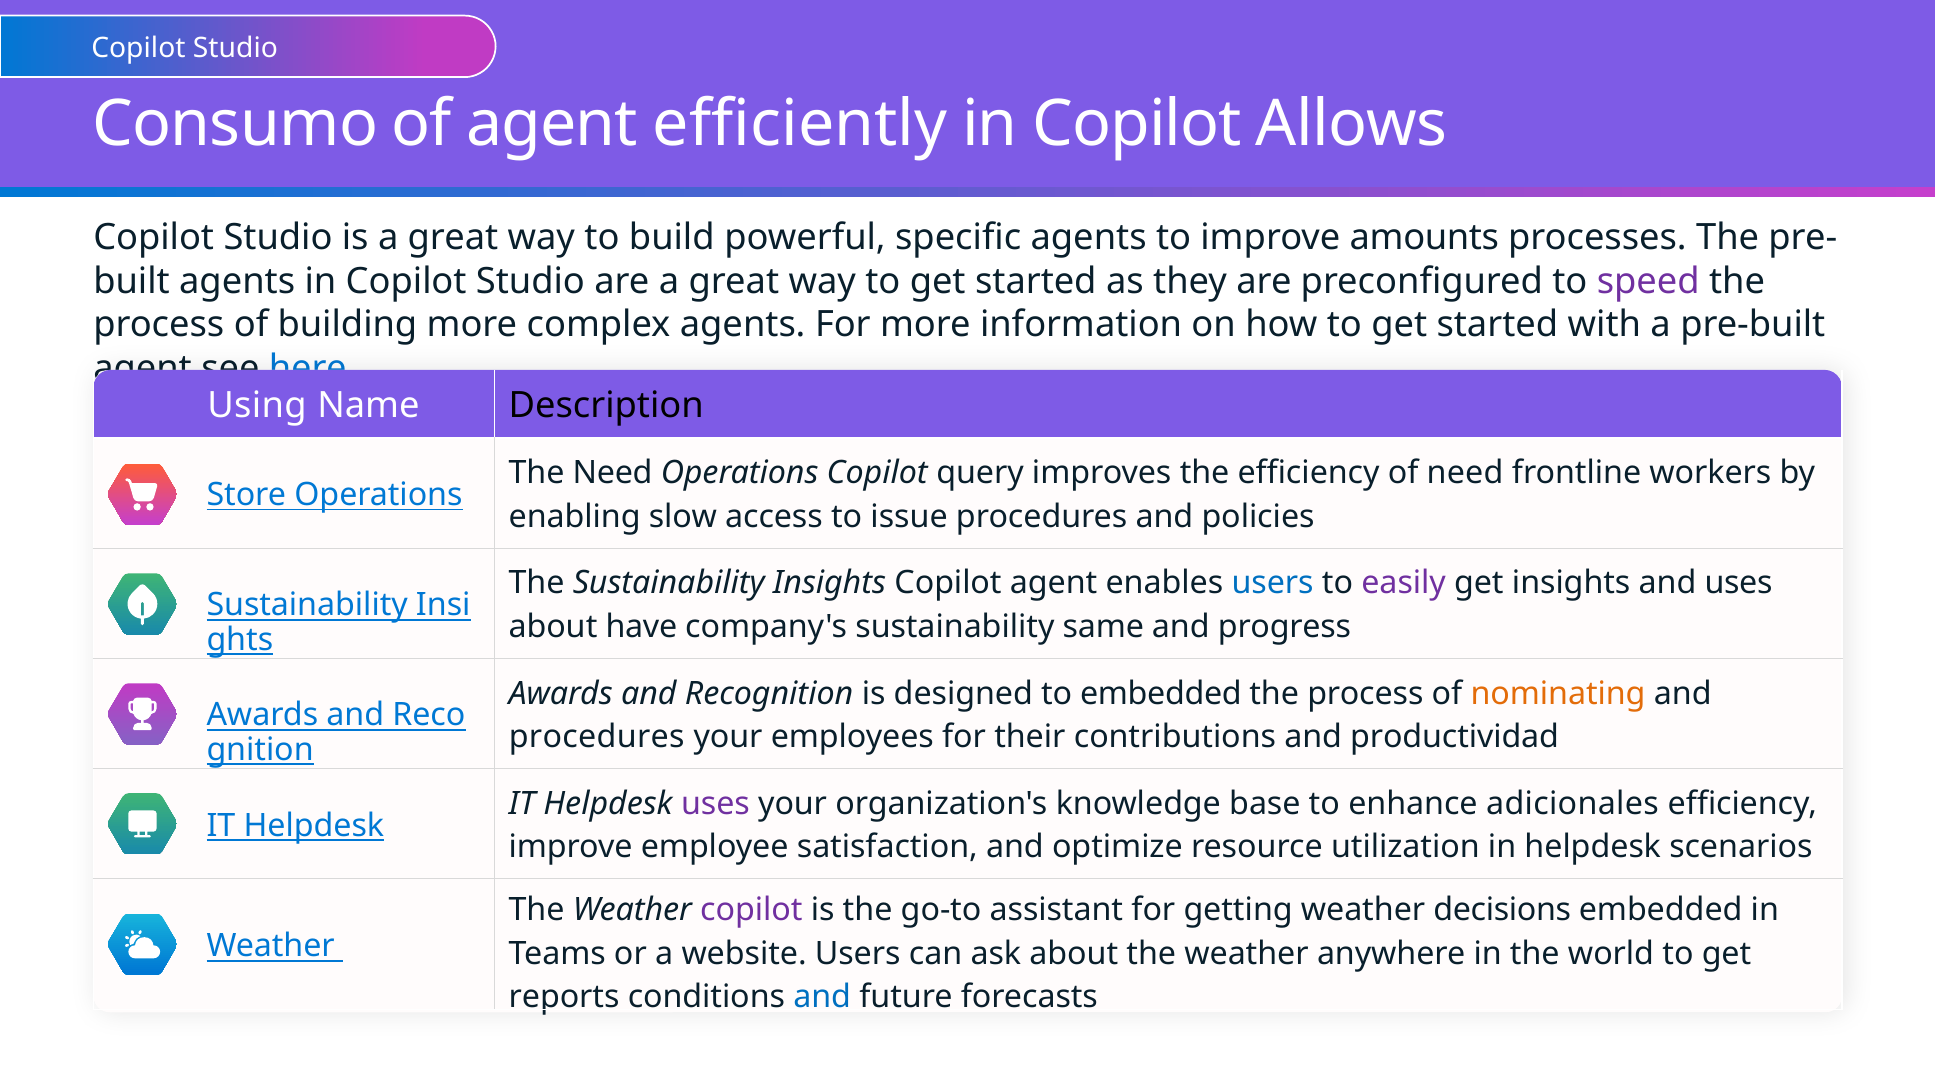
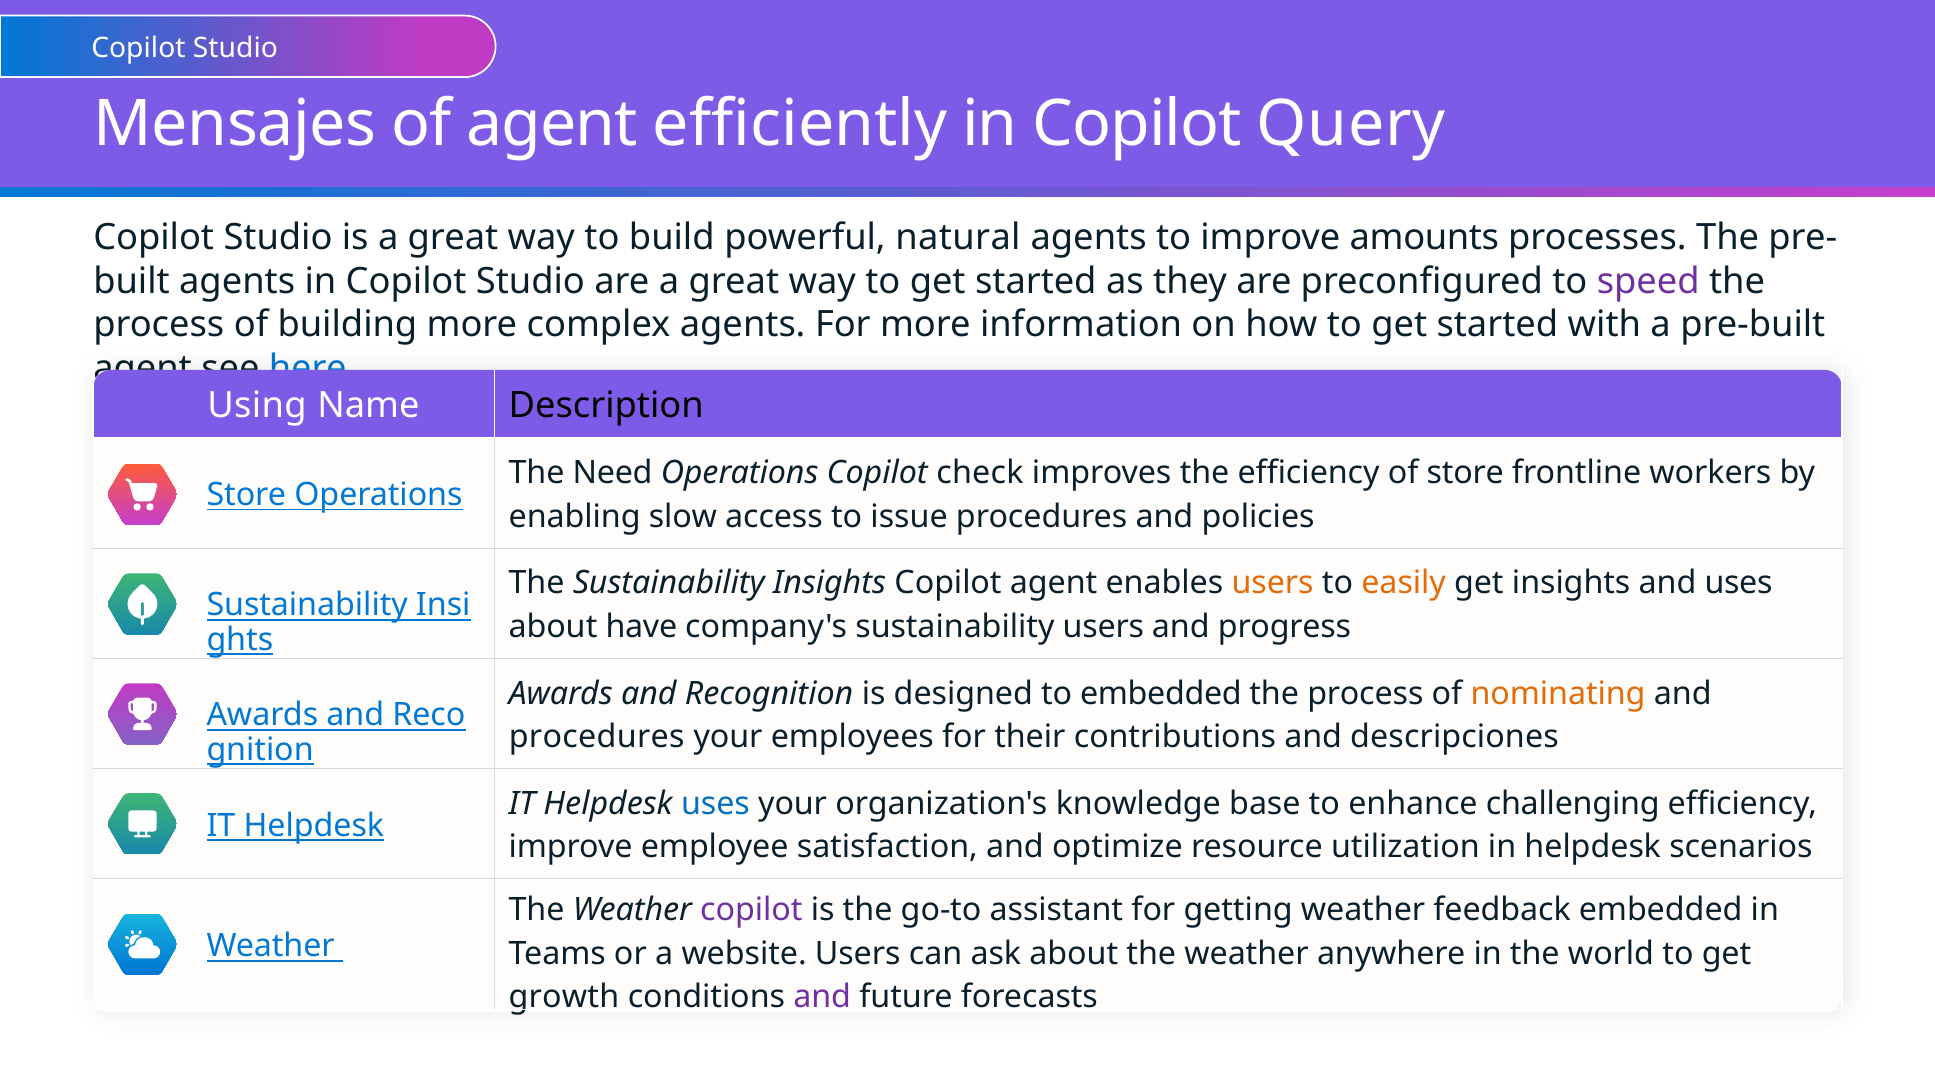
Consumo: Consumo -> Mensajes
Allows: Allows -> Query
specific: specific -> natural
query: query -> check
of need: need -> store
users at (1273, 583) colour: blue -> orange
easily colour: purple -> orange
sustainability same: same -> users
productividad: productividad -> descripciones
uses at (715, 804) colour: purple -> blue
adicionales: adicionales -> challenging
decisions: decisions -> feedback
reports: reports -> growth
and at (822, 998) colour: blue -> purple
